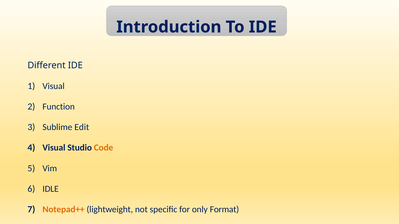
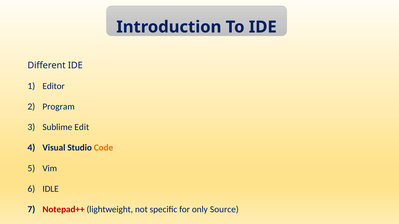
Visual at (54, 86): Visual -> Editor
Function: Function -> Program
Notepad++ colour: orange -> red
Format: Format -> Source
